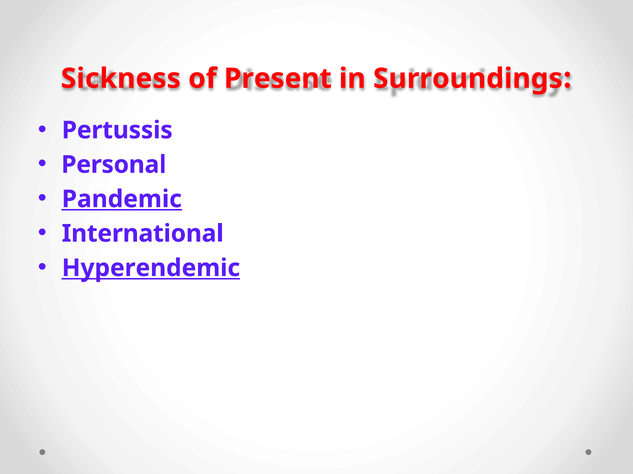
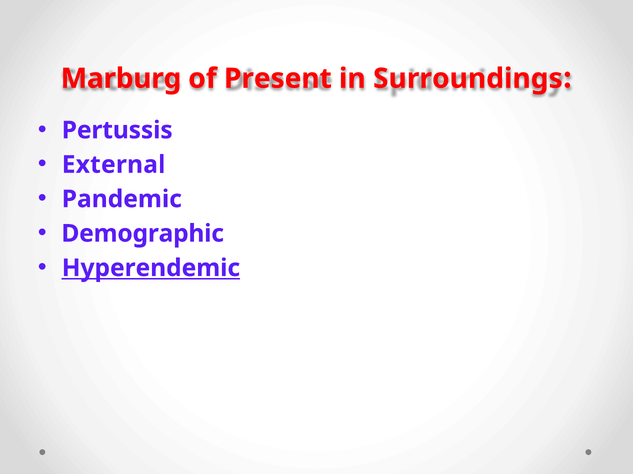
Sickness: Sickness -> Marburg
Personal: Personal -> External
Pandemic underline: present -> none
International: International -> Demographic
